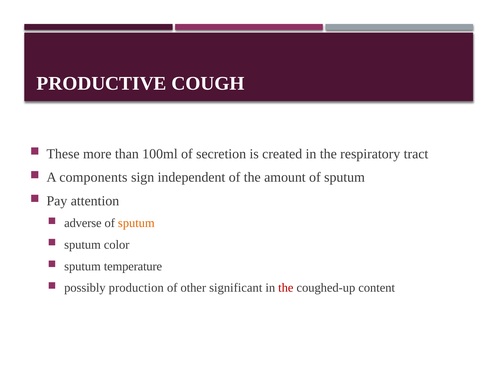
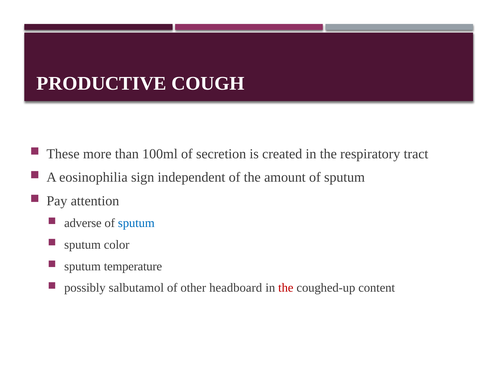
components: components -> eosinophilia
sputum at (136, 224) colour: orange -> blue
production: production -> salbutamol
significant: significant -> headboard
